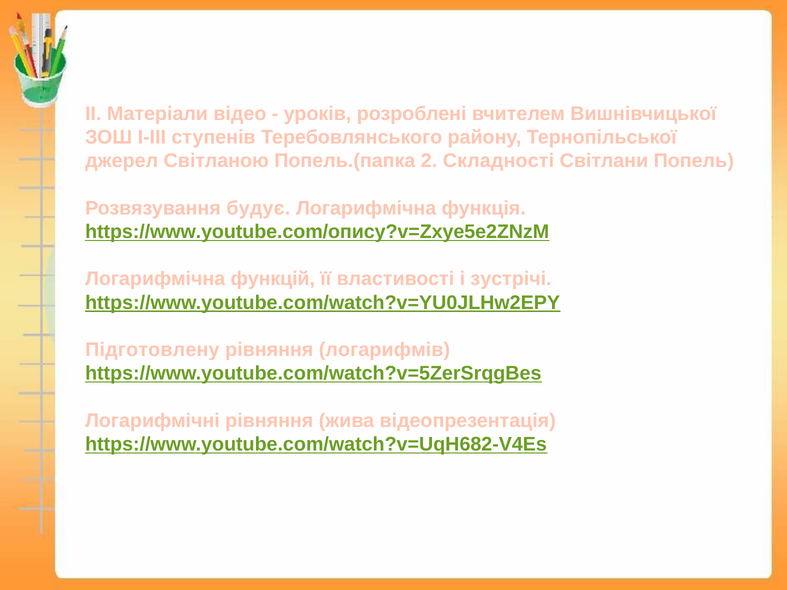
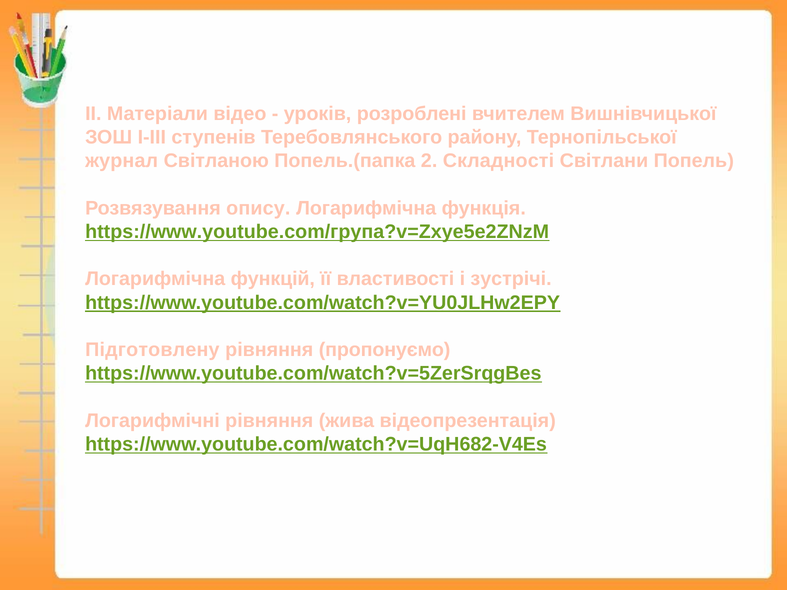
джерел: джерел -> журнал
будує: будує -> опису
https://www.youtube.com/опису?v=Zxye5e2ZNzM: https://www.youtube.com/опису?v=Zxye5e2ZNzM -> https://www.youtube.com/група?v=Zxye5e2ZNzM
логарифмів: логарифмів -> пропонуємо
